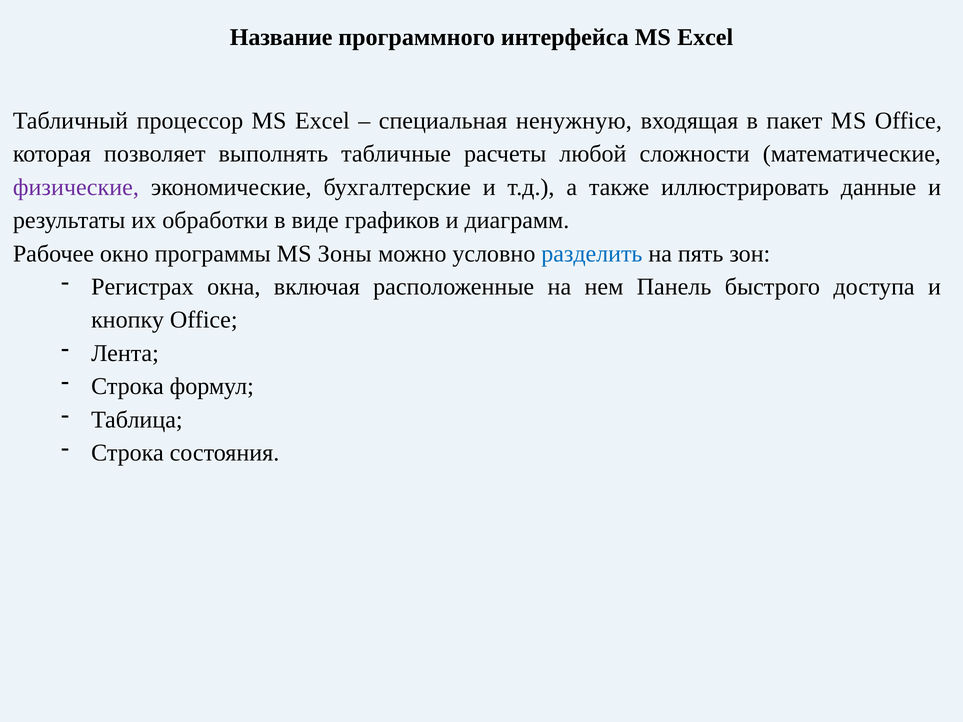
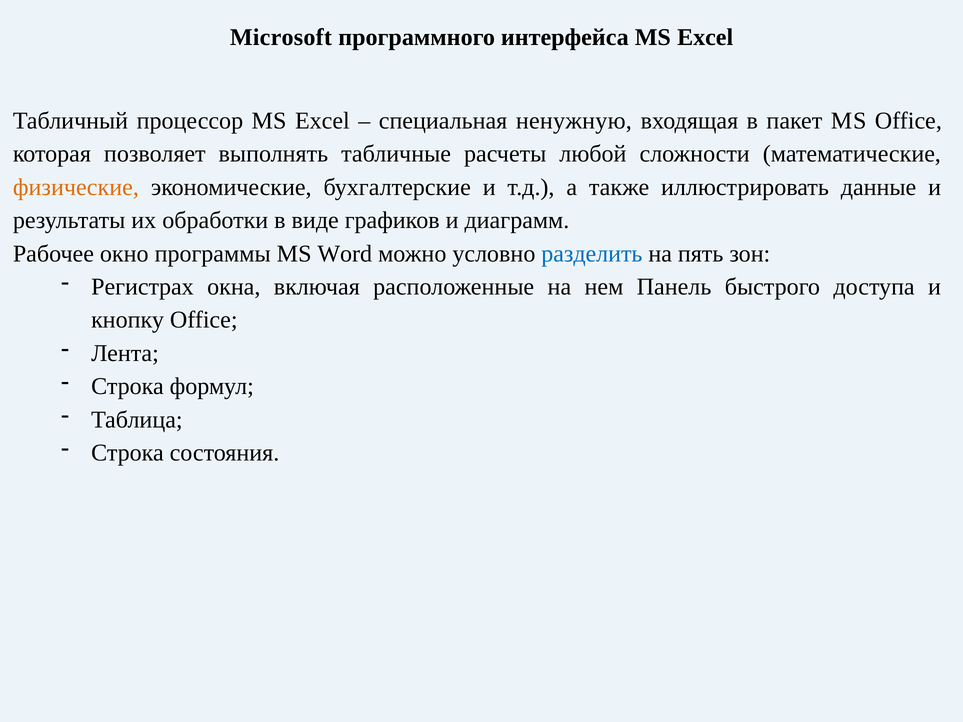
Название: Название -> Microsoft
физические colour: purple -> orange
Зоны: Зоны -> Word
